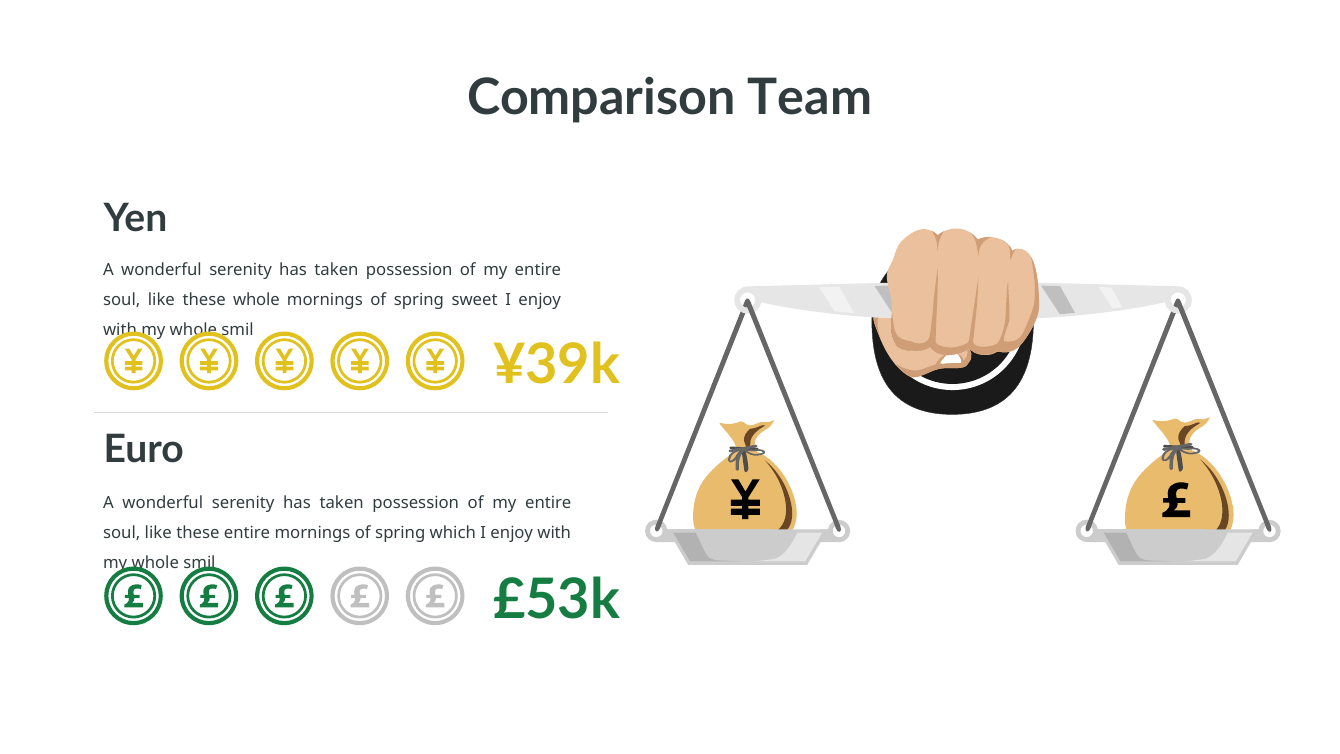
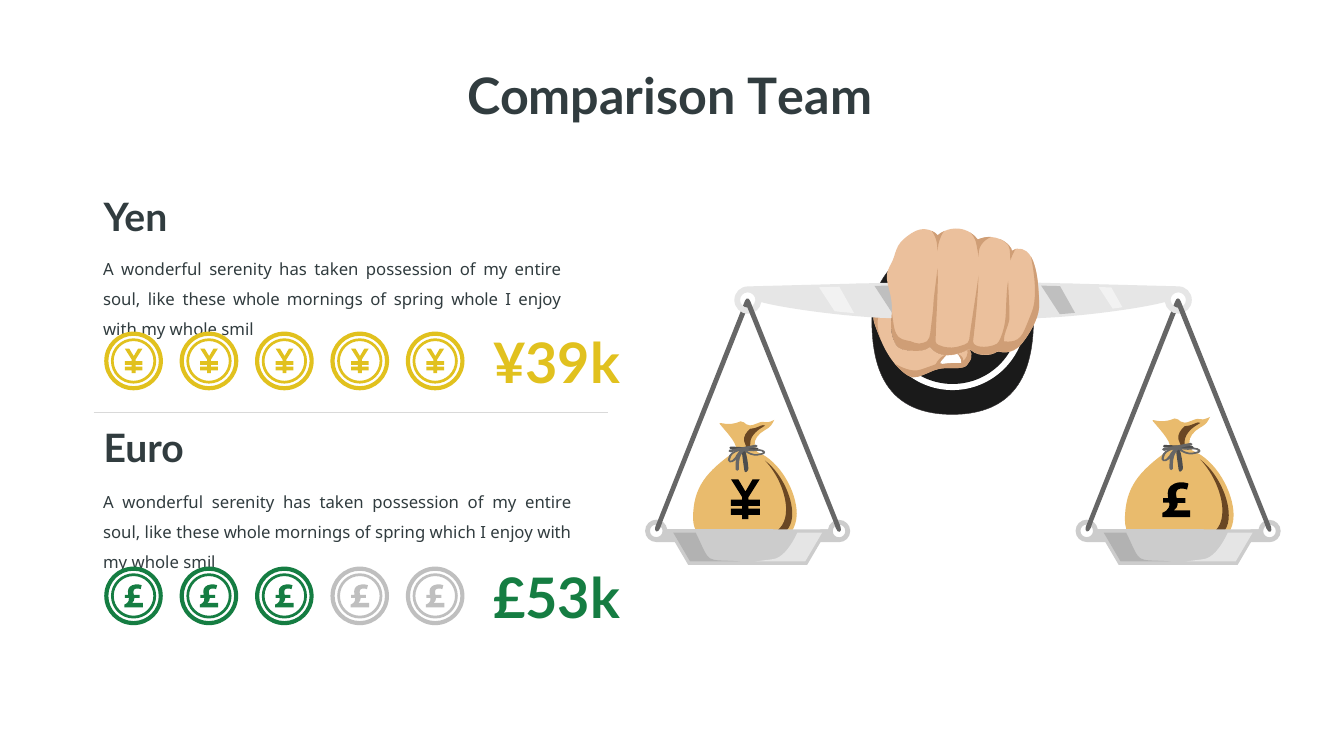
spring sweet: sweet -> whole
entire at (247, 533): entire -> whole
